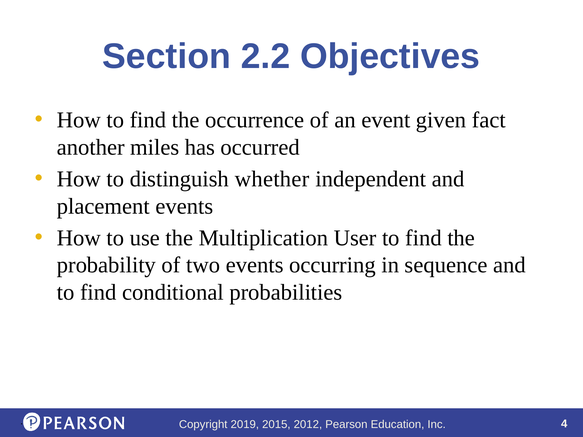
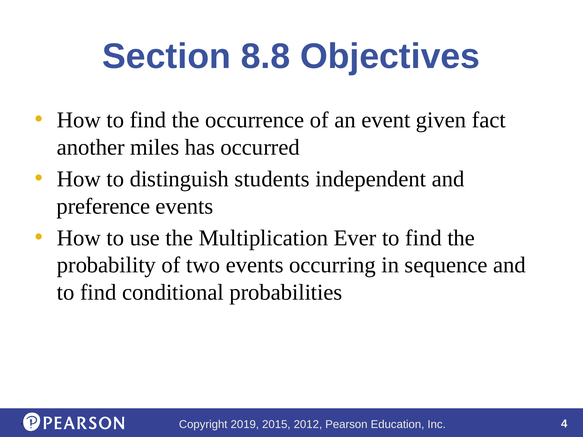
2.2: 2.2 -> 8.8
whether: whether -> students
placement: placement -> preference
User: User -> Ever
